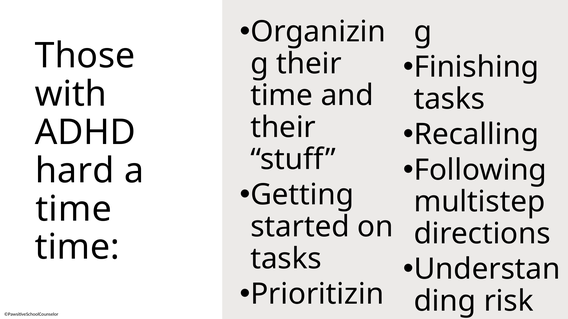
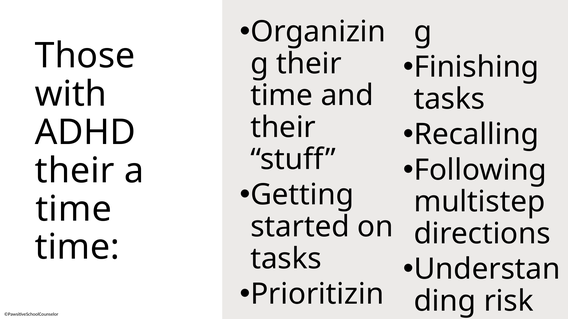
hard at (75, 171): hard -> their
